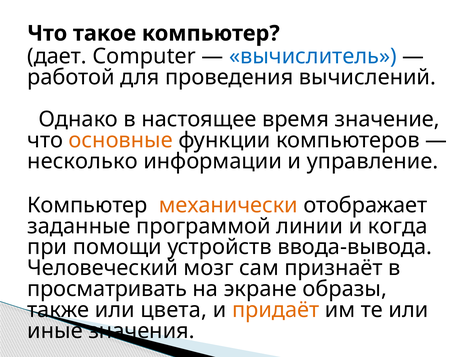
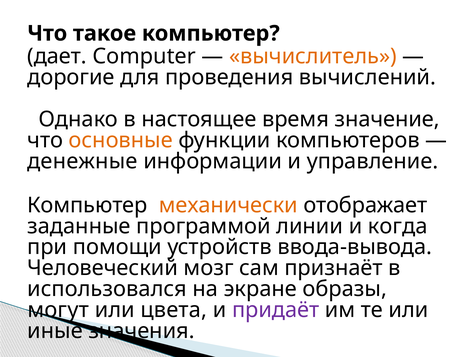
вычислитель colour: blue -> orange
работой: работой -> дорогие
несколько: несколько -> денежные
просматривать: просматривать -> использовался
также: также -> могут
придаёт colour: orange -> purple
